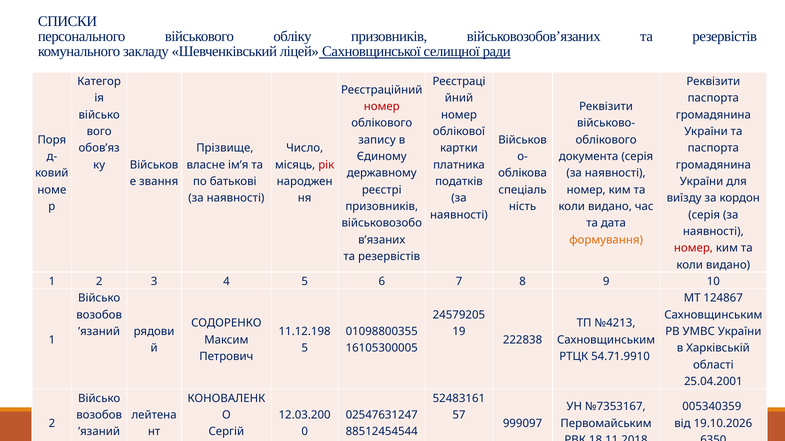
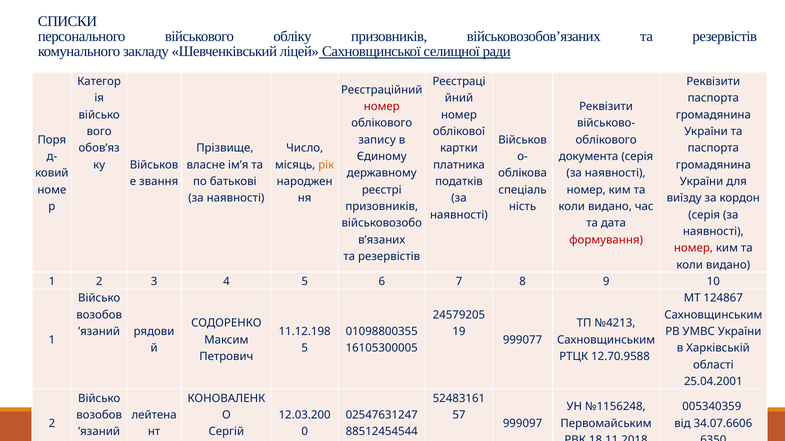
рік colour: red -> orange
формування colour: orange -> red
222838: 222838 -> 999077
54.71.9910: 54.71.9910 -> 12.70.9588
№7353167: №7353167 -> №1156248
19.10.2026: 19.10.2026 -> 34.07.6606
